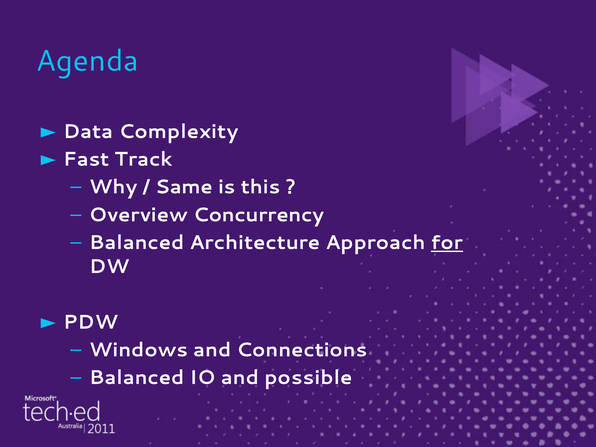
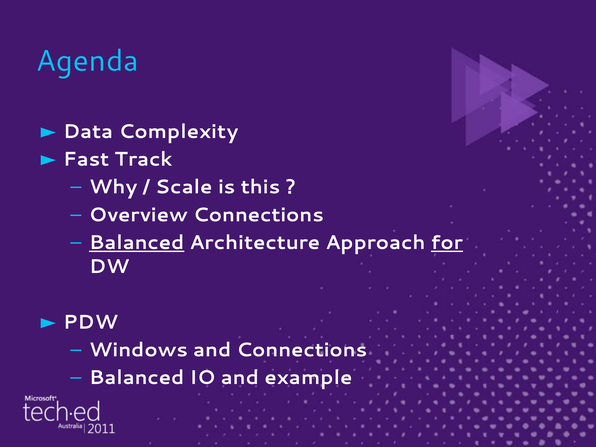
Same: Same -> Scale
Overview Concurrency: Concurrency -> Connections
Balanced at (137, 243) underline: none -> present
possible: possible -> example
